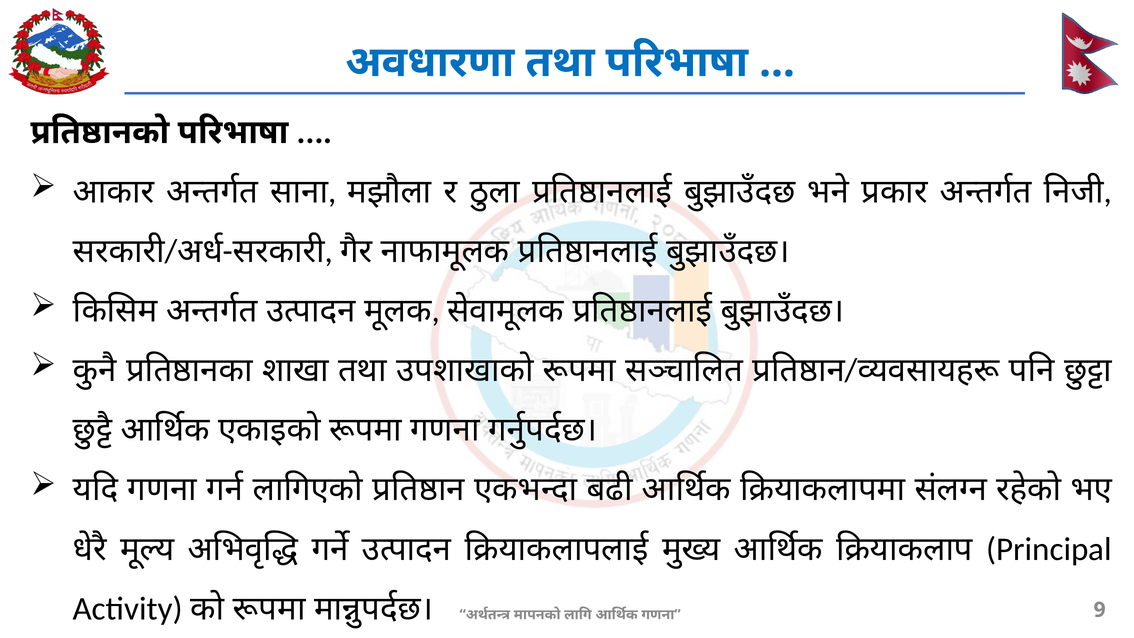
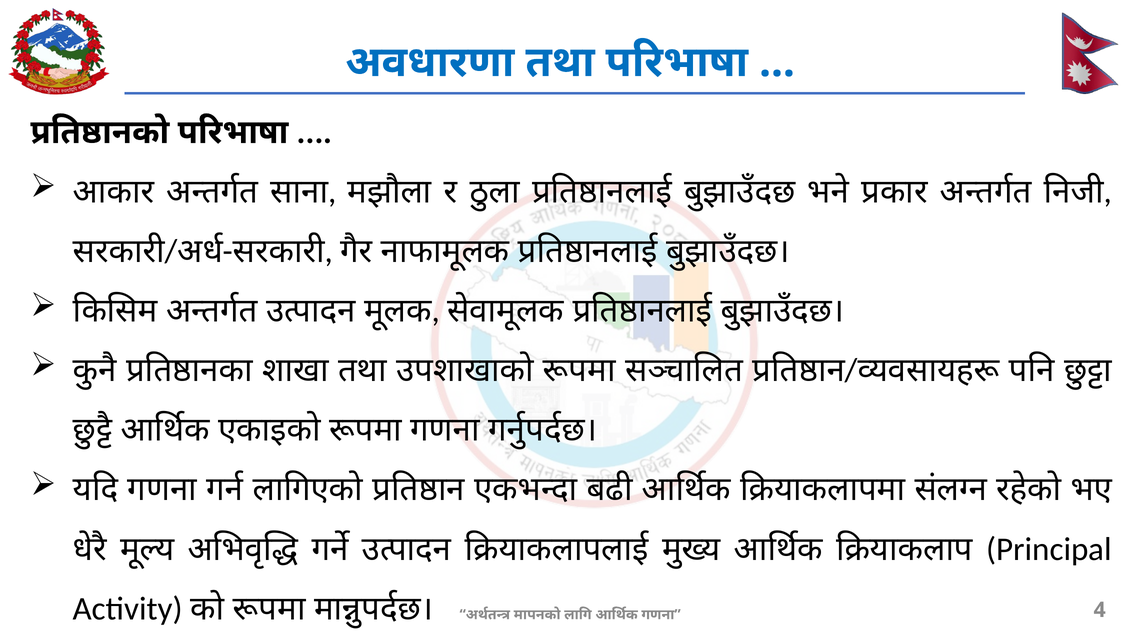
9: 9 -> 4
